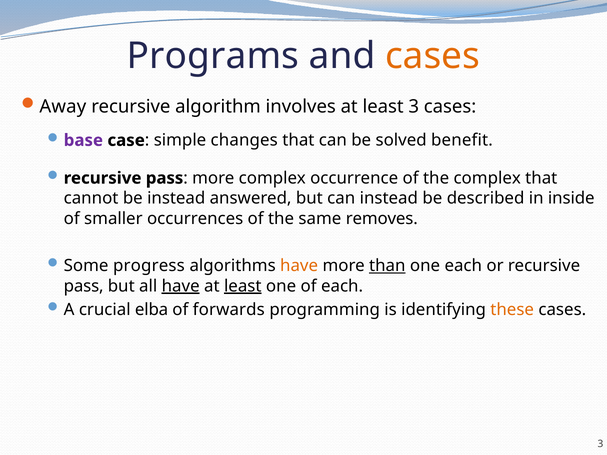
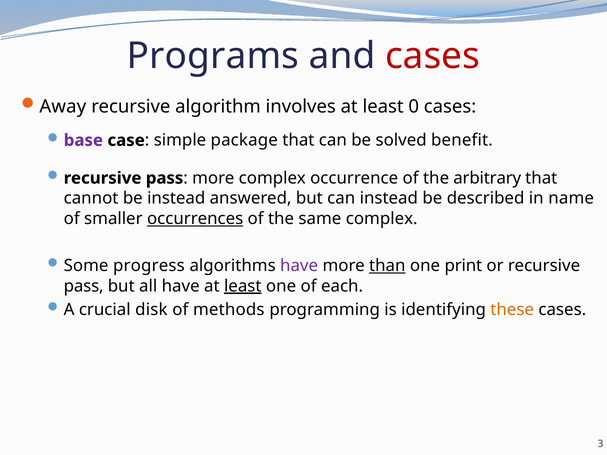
cases at (433, 56) colour: orange -> red
least 3: 3 -> 0
changes: changes -> package
the complex: complex -> arbitrary
inside: inside -> name
occurrences underline: none -> present
same removes: removes -> complex
have at (299, 266) colour: orange -> purple
one each: each -> print
have at (181, 286) underline: present -> none
elba: elba -> disk
forwards: forwards -> methods
